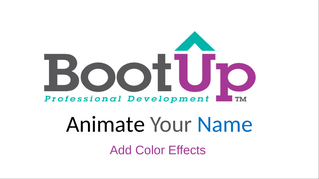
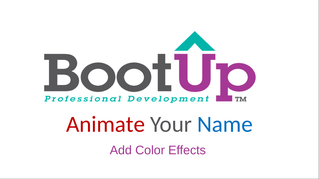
Animate colour: black -> red
